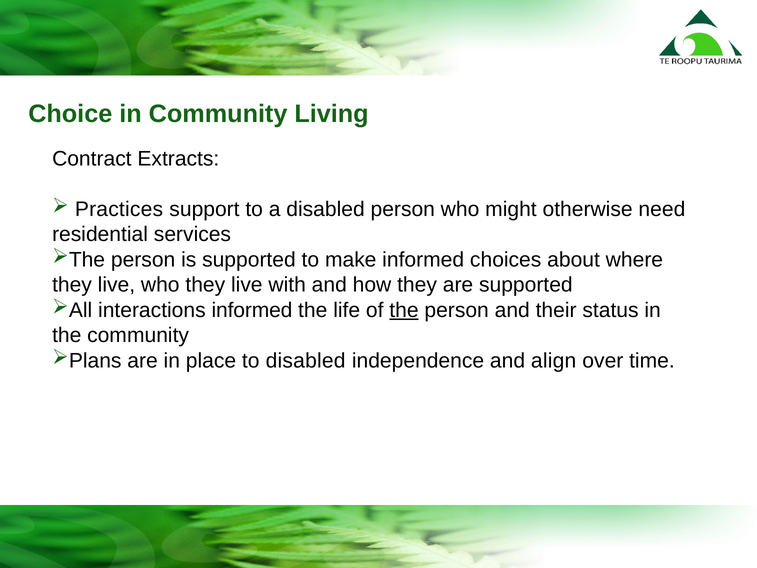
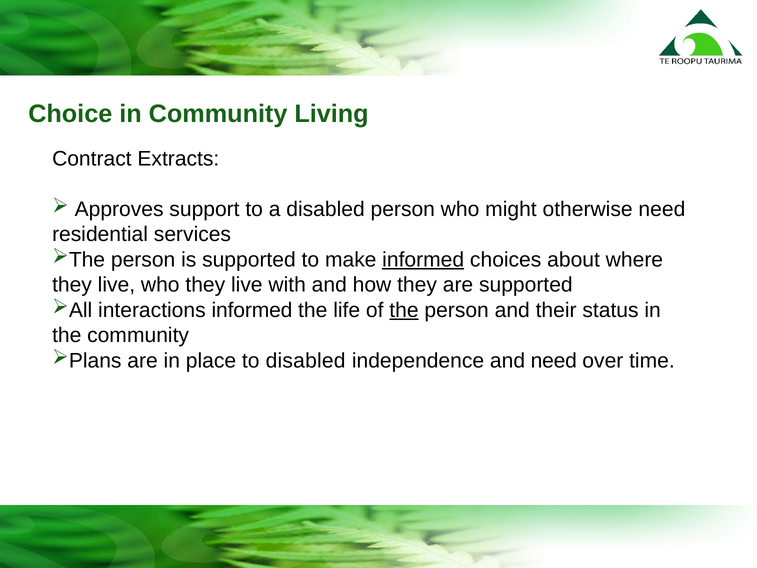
Practices: Practices -> Approves
informed at (423, 260) underline: none -> present
and align: align -> need
